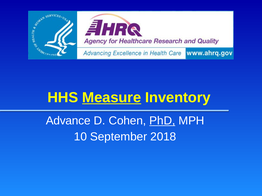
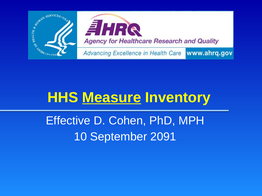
Advance: Advance -> Effective
PhD underline: present -> none
2018: 2018 -> 2091
